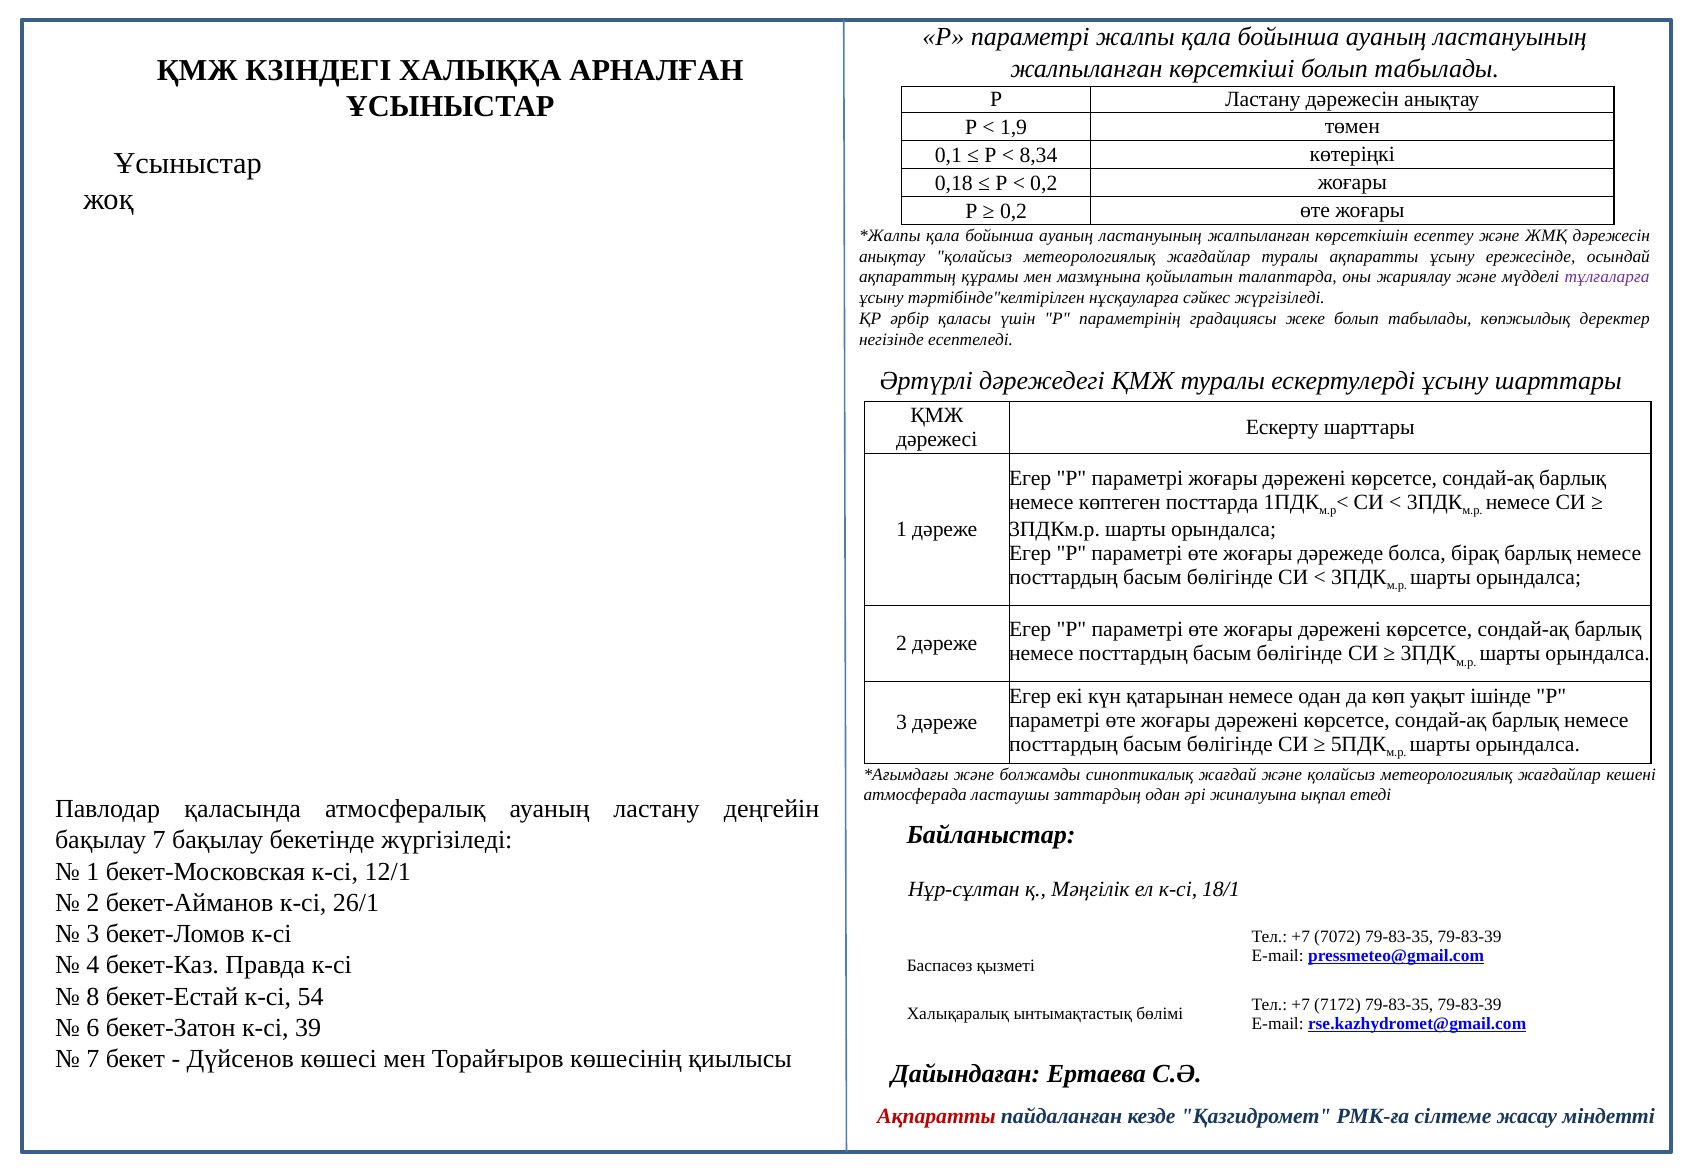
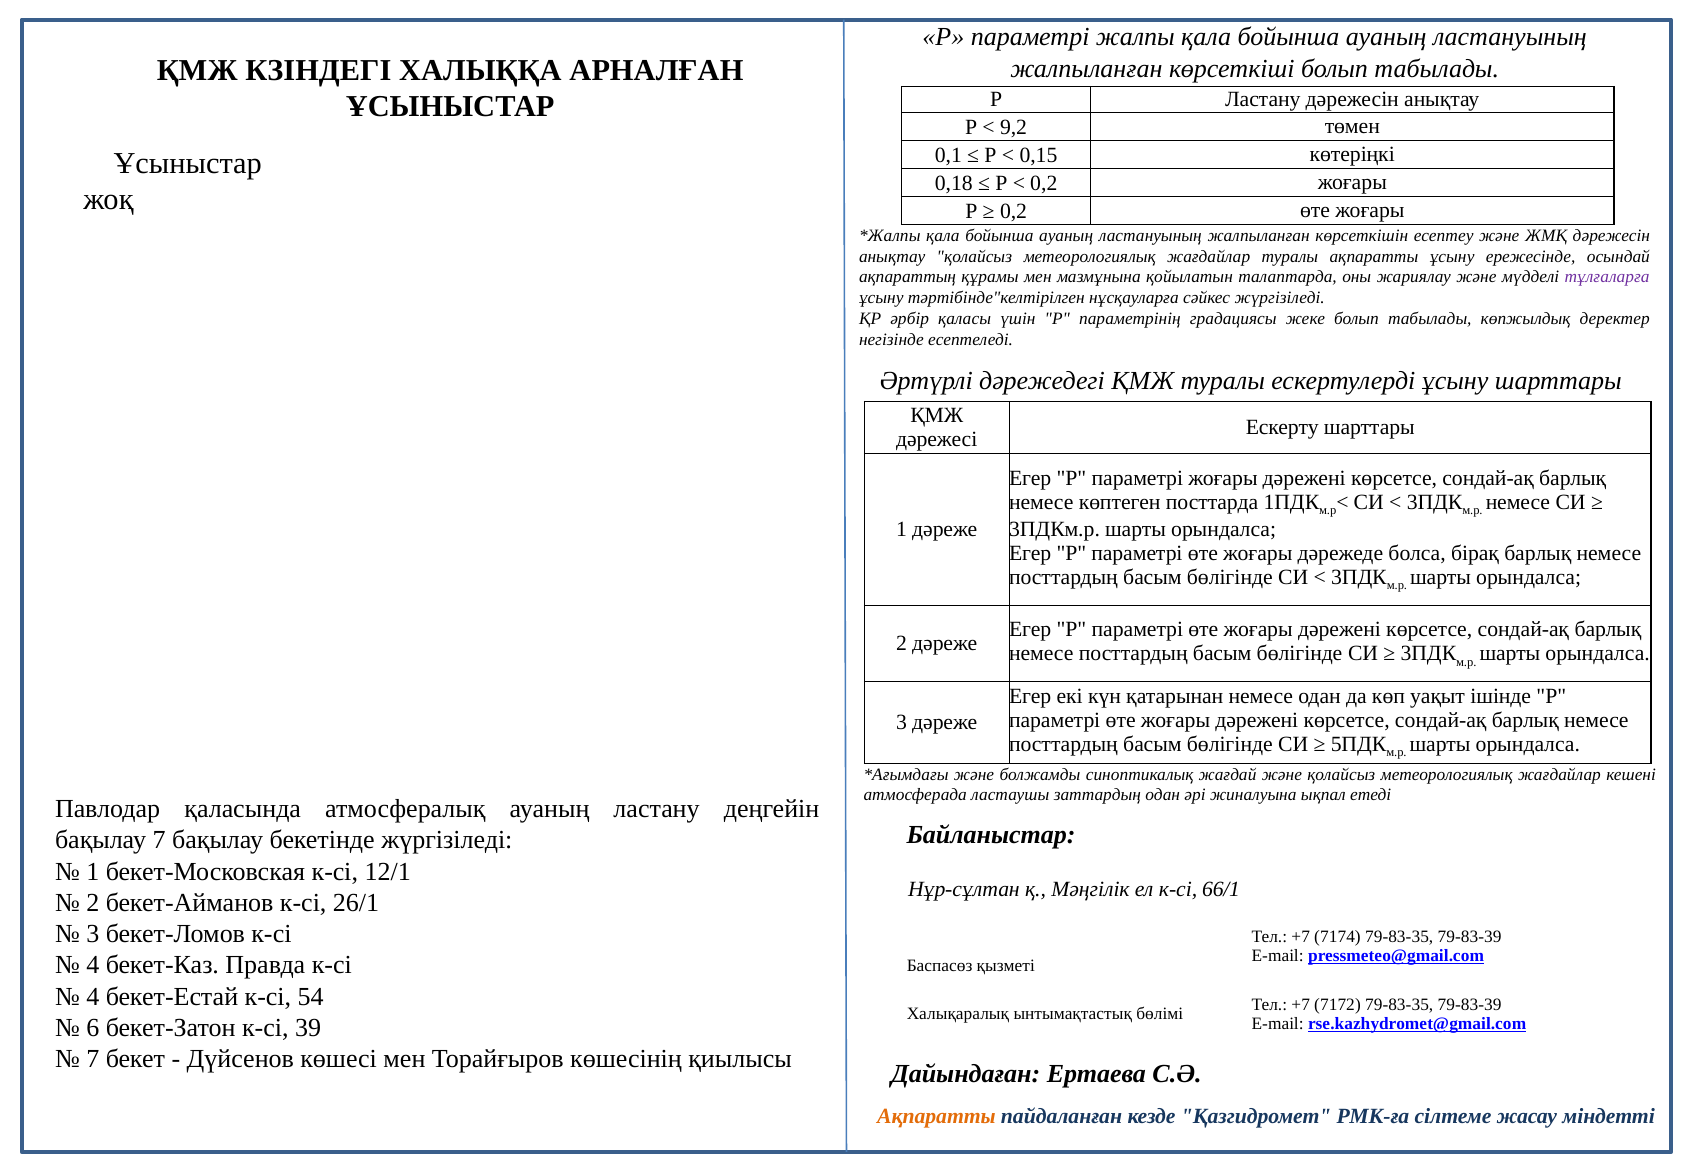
1,9: 1,9 -> 9,2
8,34: 8,34 -> 0,15
18/1: 18/1 -> 66/1
7072: 7072 -> 7174
8 at (93, 997): 8 -> 4
Ақпаратты at (936, 1116) colour: red -> orange
